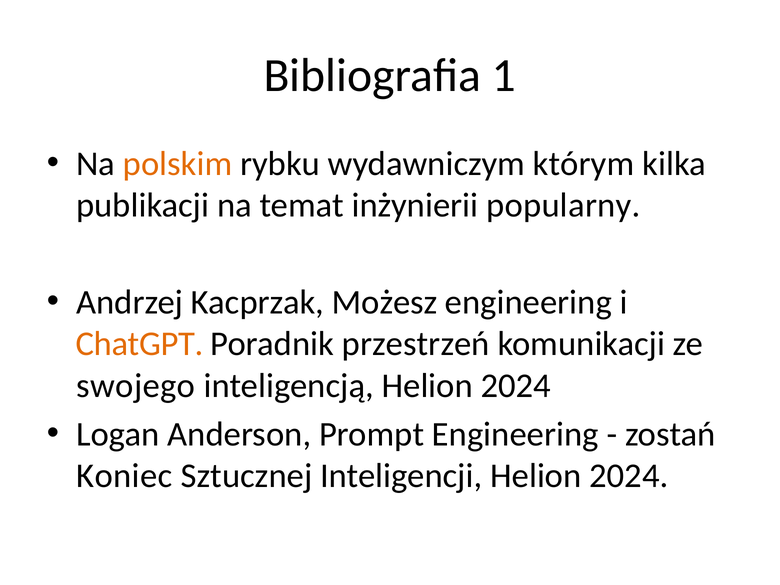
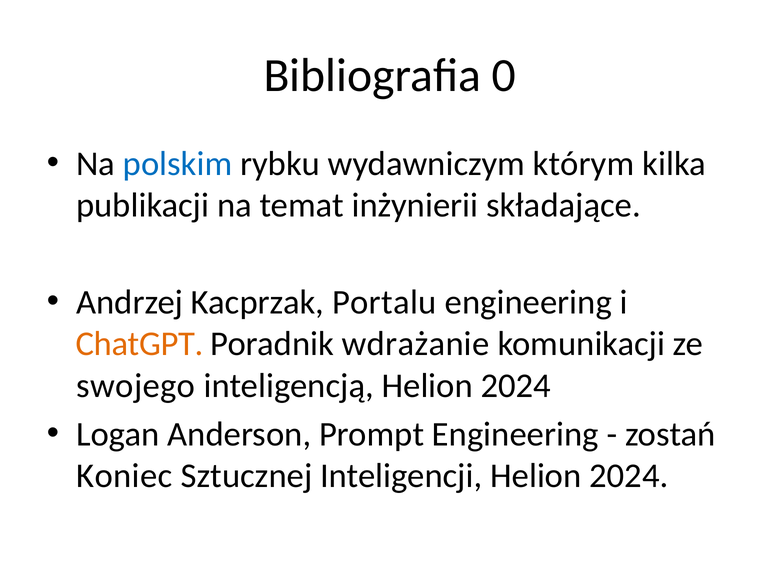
1: 1 -> 0
polskim colour: orange -> blue
popularny: popularny -> składające
Możesz: Możesz -> Portalu
przestrzeń: przestrzeń -> wdrażanie
